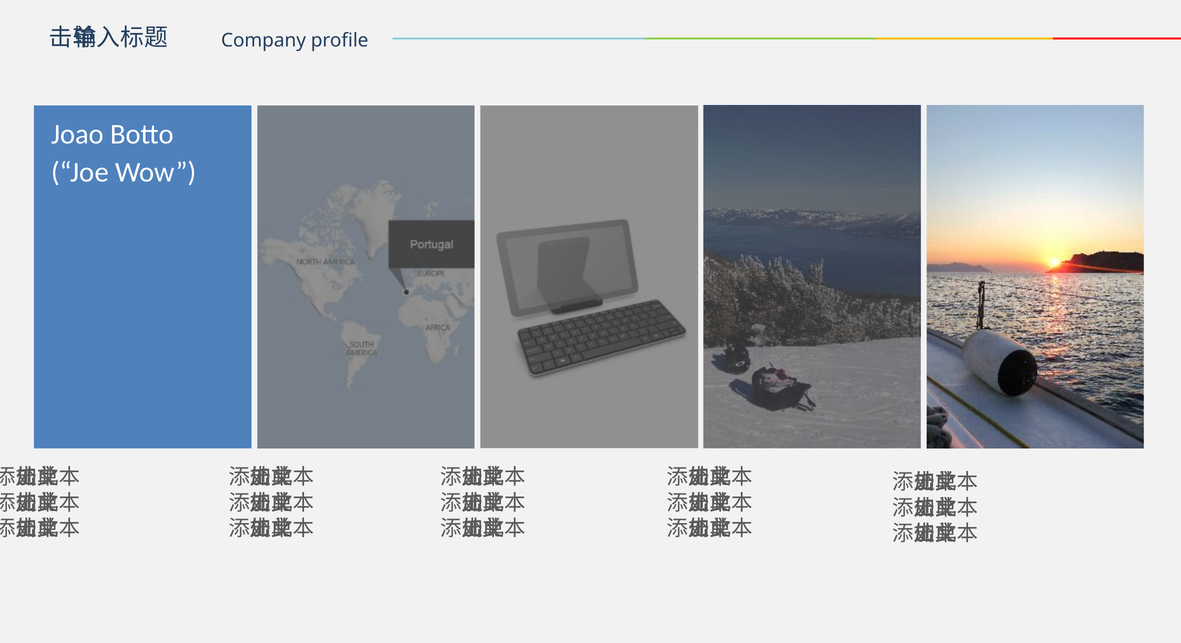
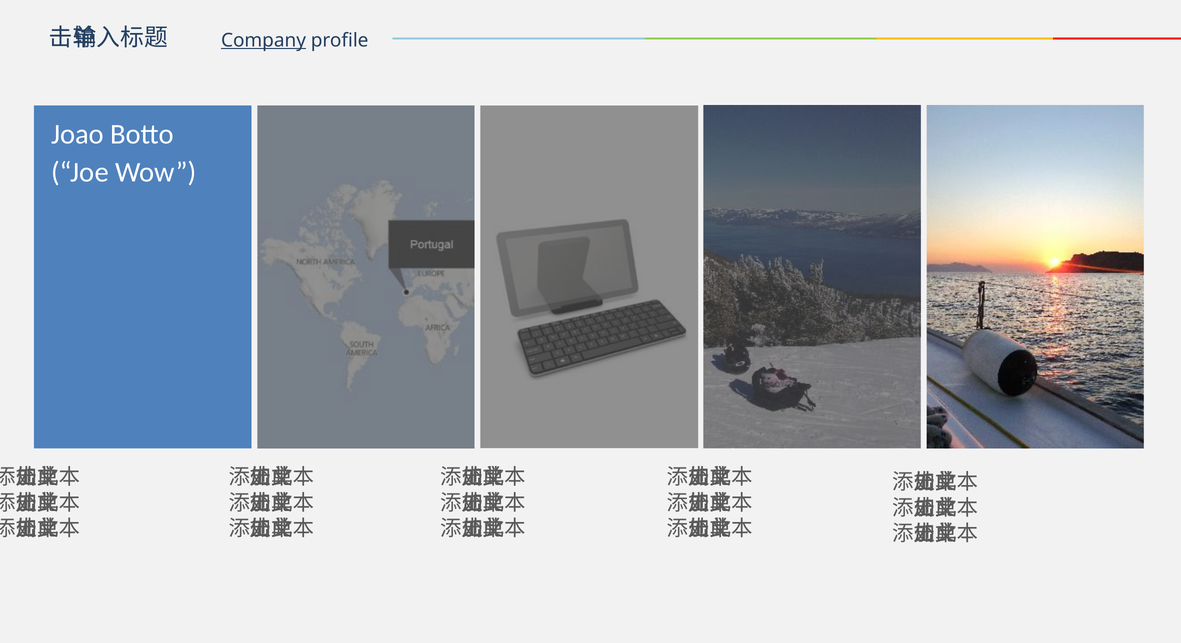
Company underline: none -> present
